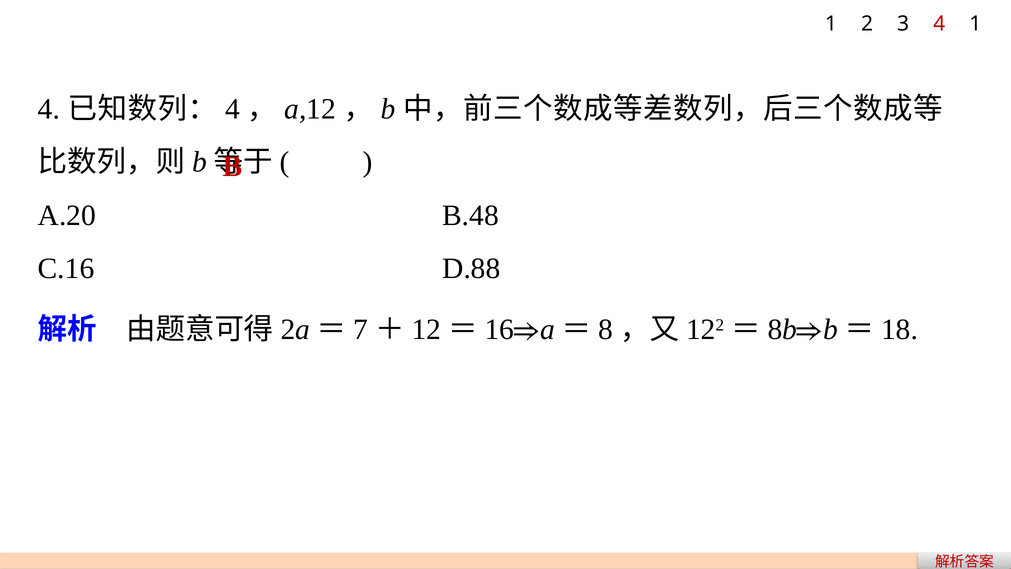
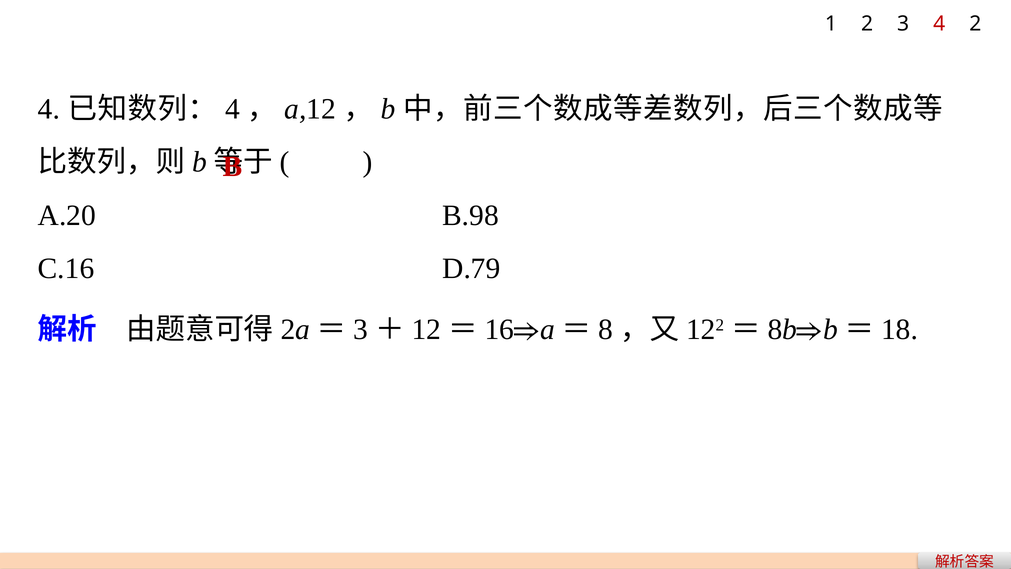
4 1: 1 -> 2
B.48: B.48 -> B.98
D.88: D.88 -> D.79
7 at (361, 330): 7 -> 3
